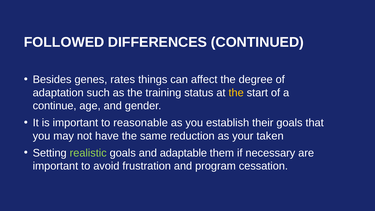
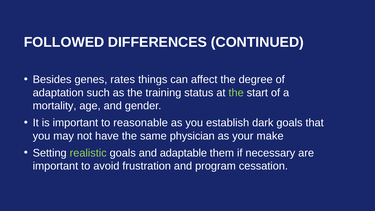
the at (236, 93) colour: yellow -> light green
continue: continue -> mortality
their: their -> dark
reduction: reduction -> physician
taken: taken -> make
